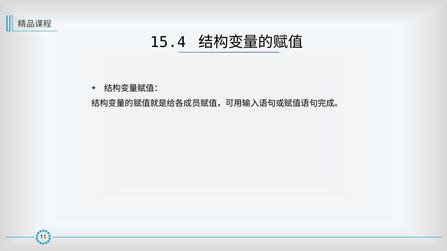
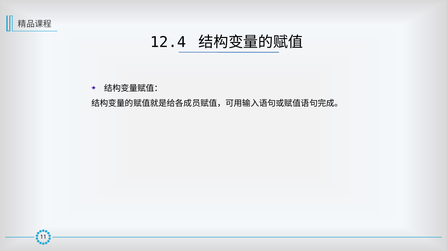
15.4: 15.4 -> 12.4
